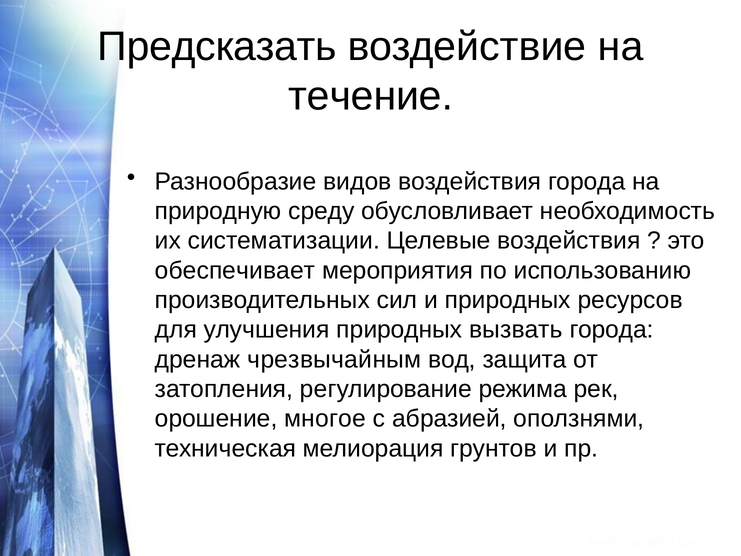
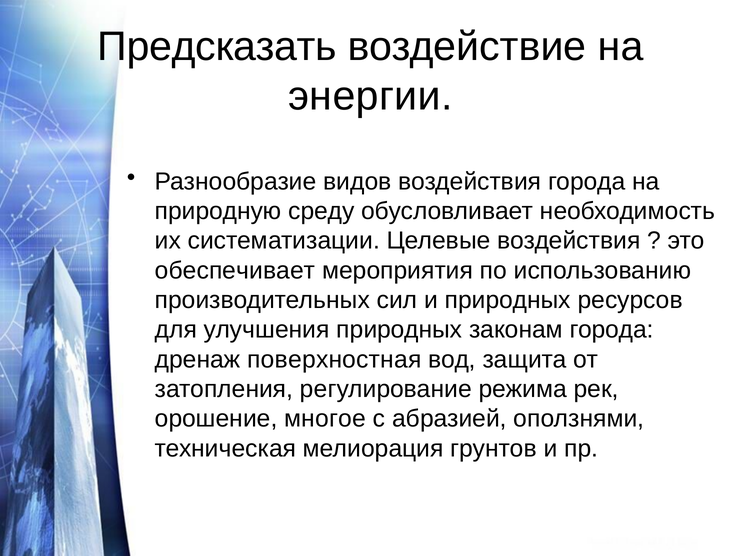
течение: течение -> энергии
вызвать: вызвать -> законам
чрезвычайным: чрезвычайным -> поверхностная
